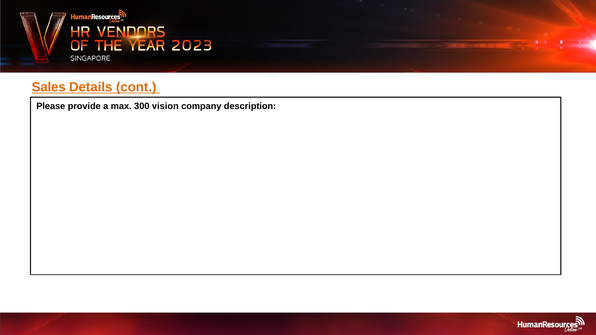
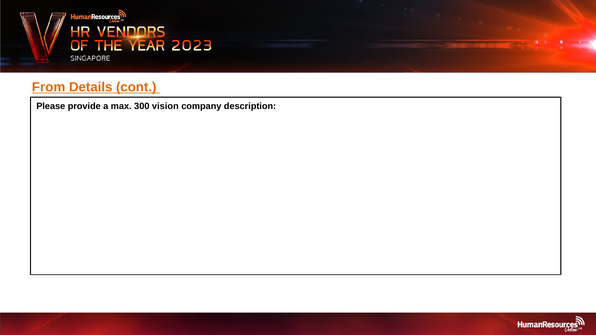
Sales: Sales -> From
